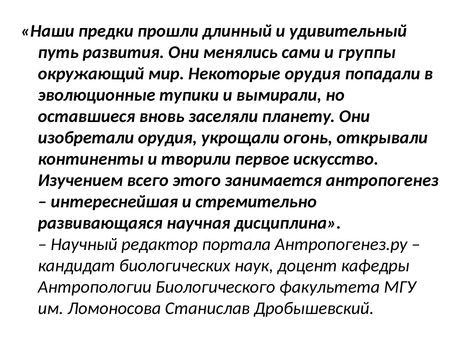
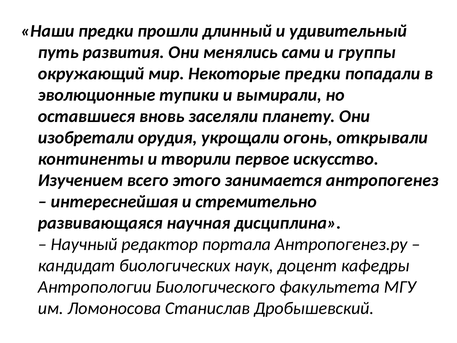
Некоторые орудия: орудия -> предки
